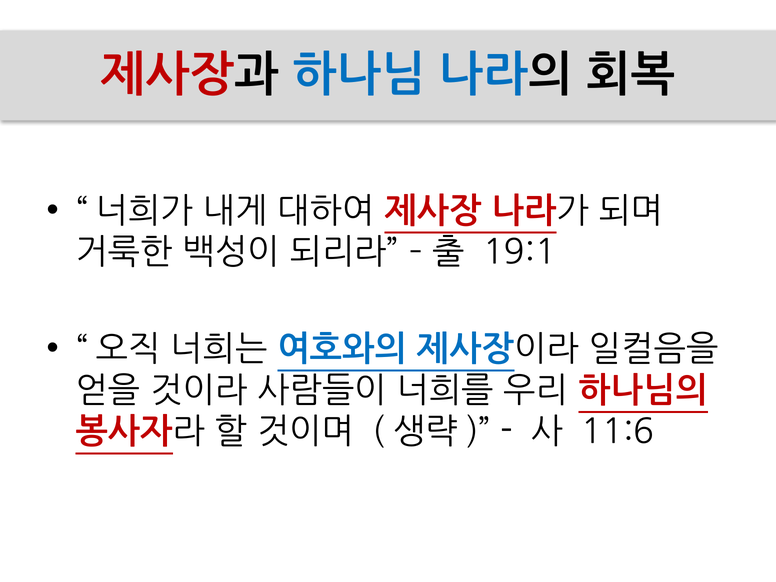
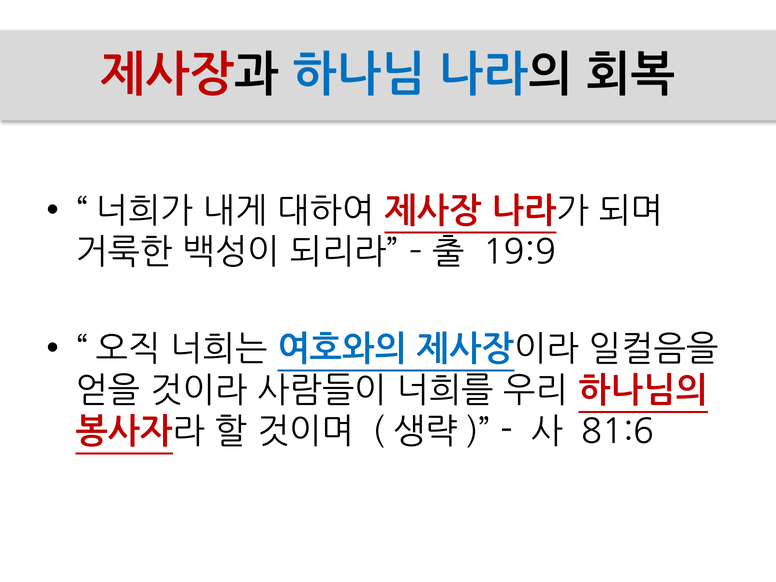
19:1: 19:1 -> 19:9
11:6: 11:6 -> 81:6
